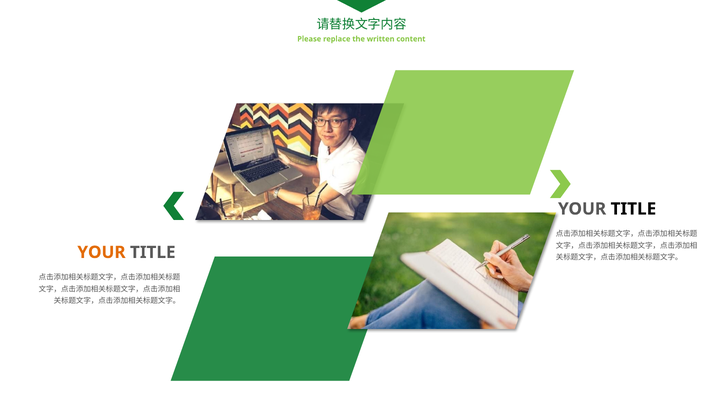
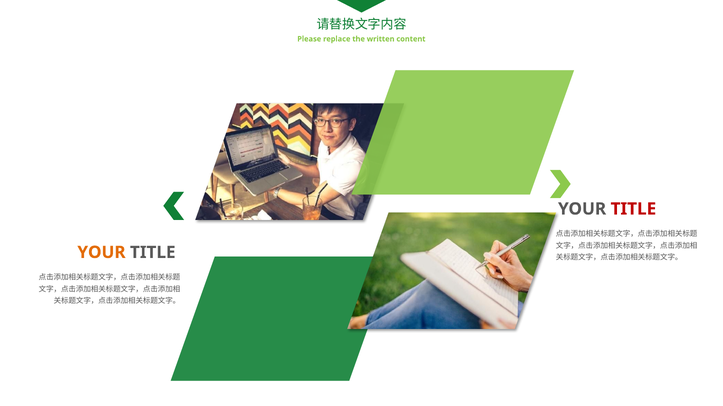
TITLE at (633, 209) colour: black -> red
